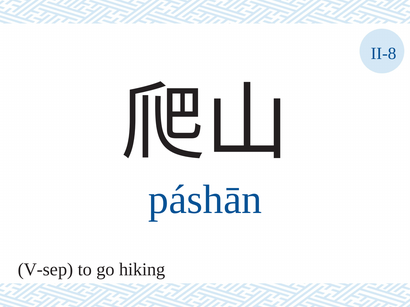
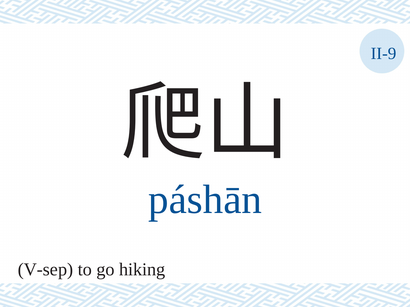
II-8: II-8 -> II-9
